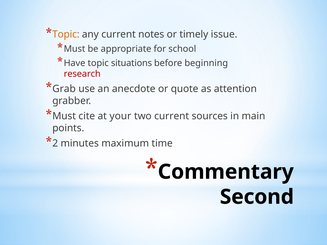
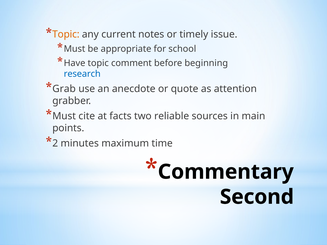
situations: situations -> comment
research colour: red -> blue
your: your -> facts
two current: current -> reliable
